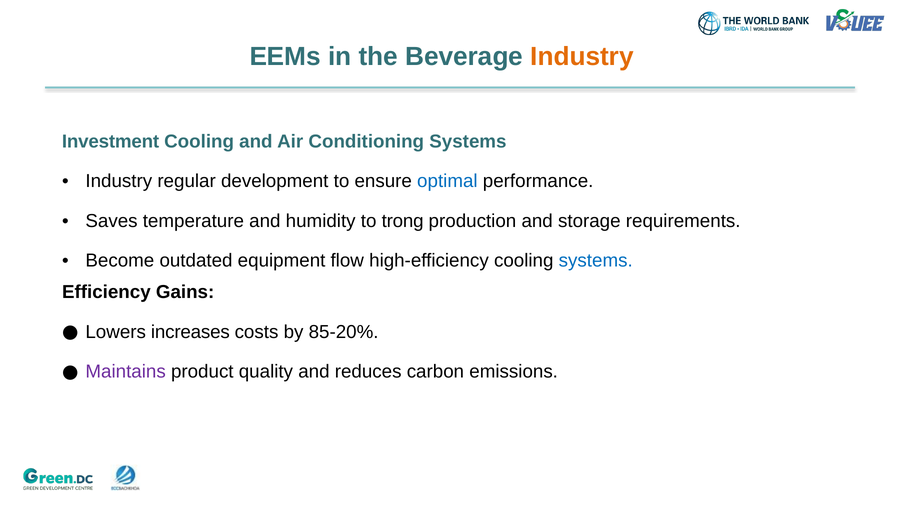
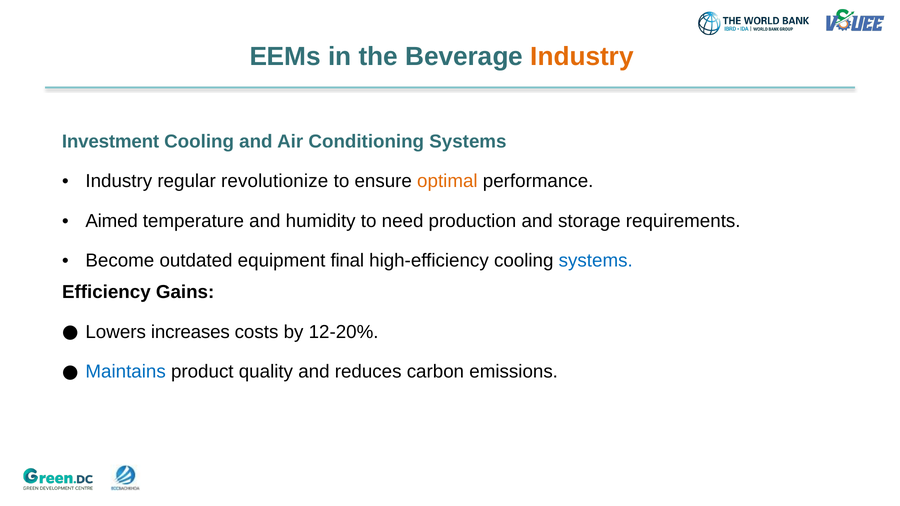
development: development -> revolutionize
optimal colour: blue -> orange
Saves: Saves -> Aimed
trong: trong -> need
flow: flow -> final
85-20%: 85-20% -> 12-20%
Maintains colour: purple -> blue
